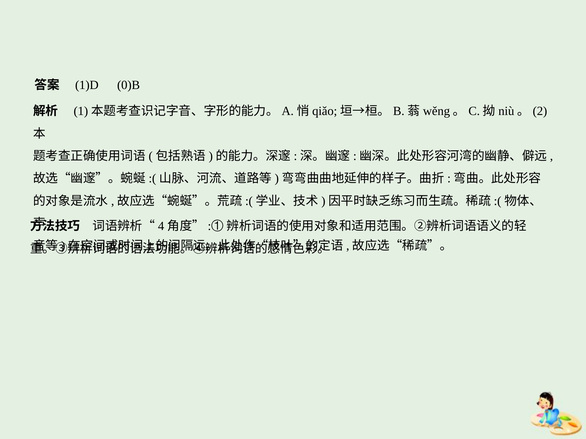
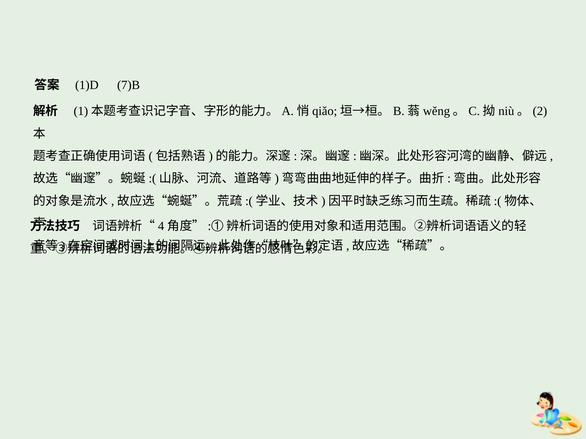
0)B: 0)B -> 7)B
